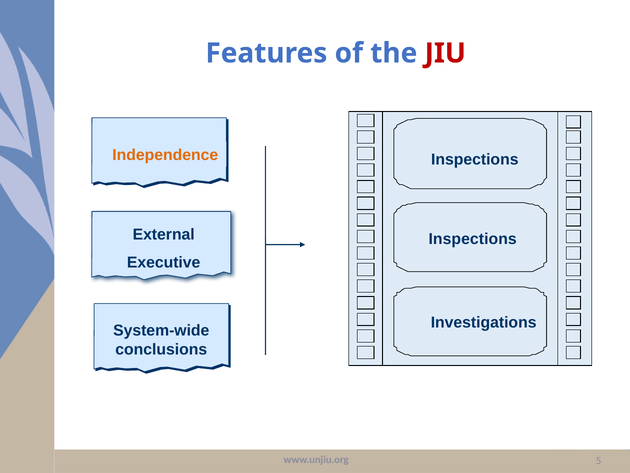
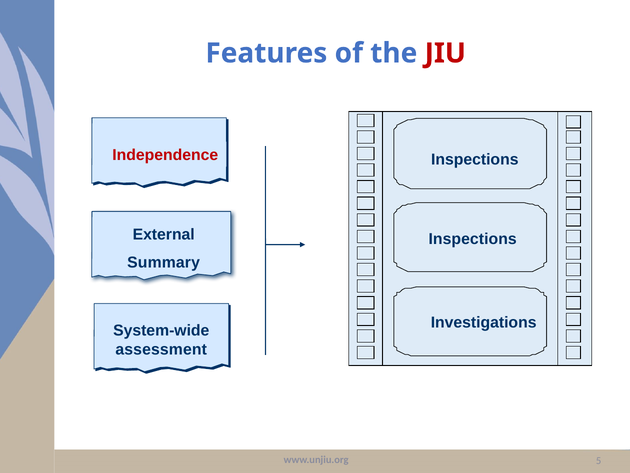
Independence colour: orange -> red
Executive: Executive -> Summary
conclusions: conclusions -> assessment
